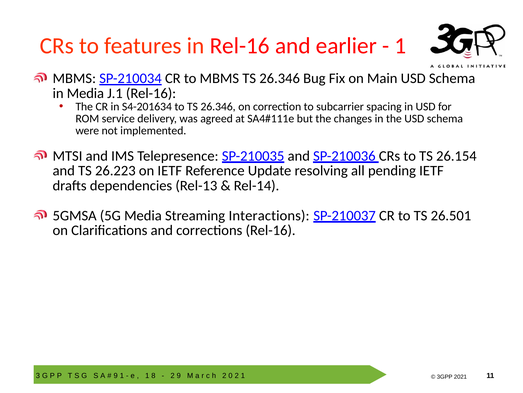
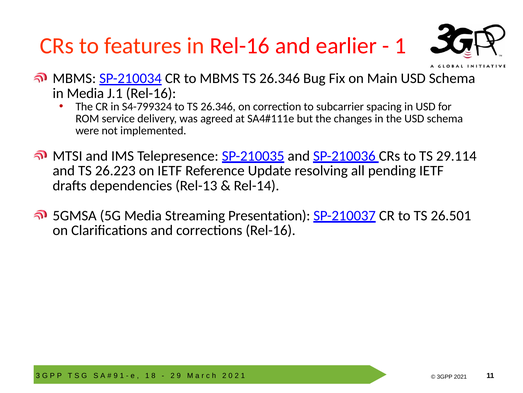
S4-201634: S4-201634 -> S4-799324
26.154: 26.154 -> 29.114
Interactions: Interactions -> Presentation
